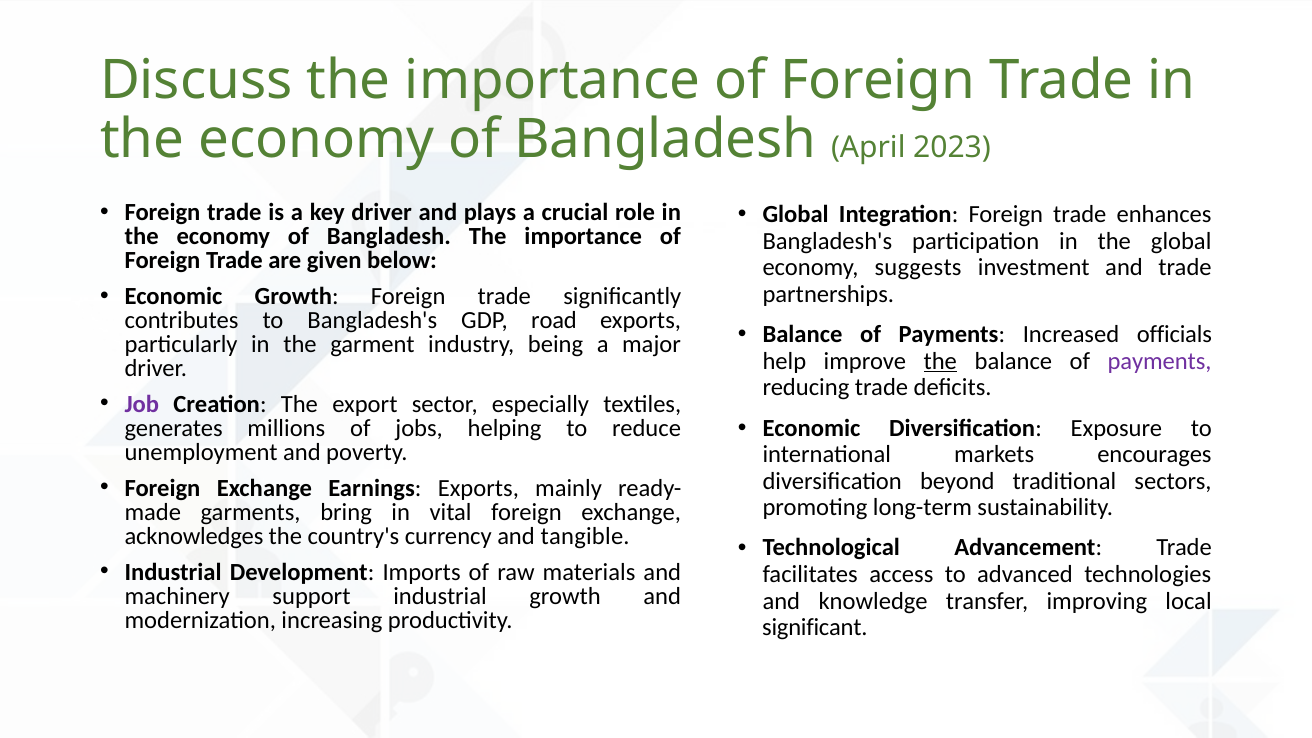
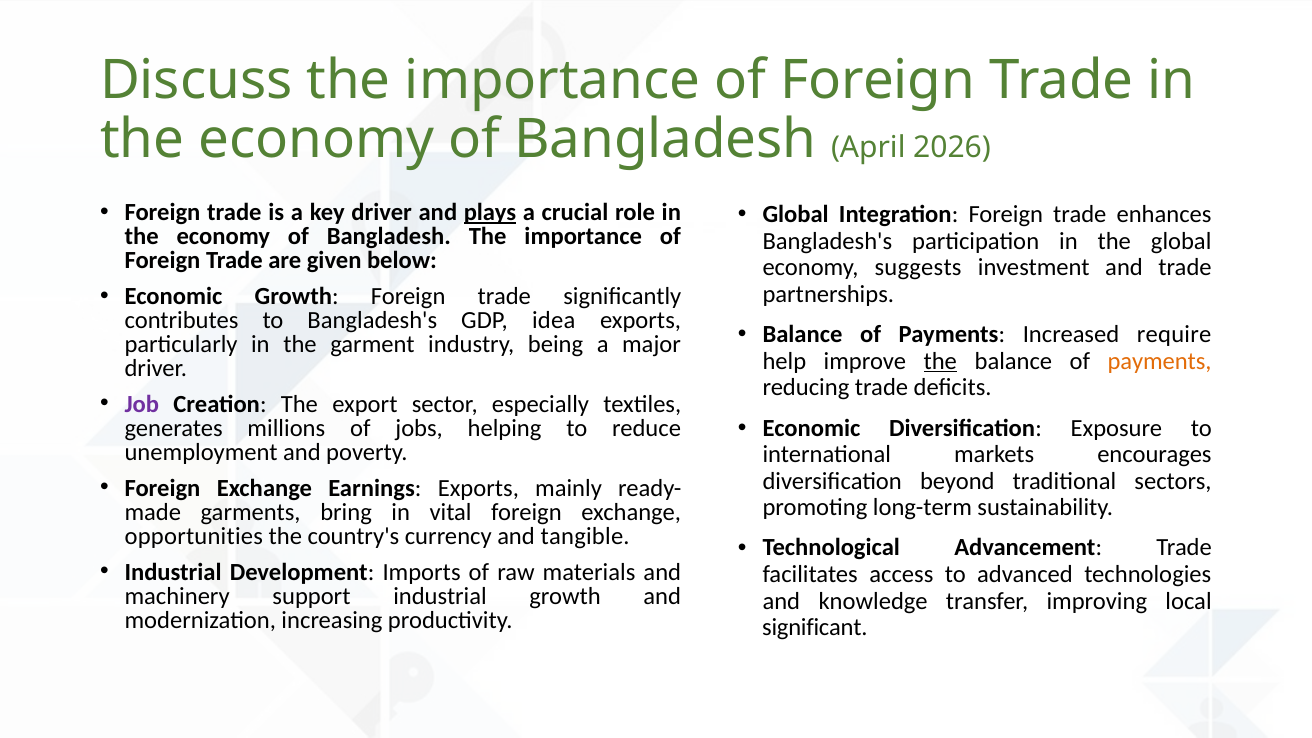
2023: 2023 -> 2026
plays underline: none -> present
road: road -> idea
officials: officials -> require
payments at (1160, 361) colour: purple -> orange
acknowledges: acknowledges -> opportunities
